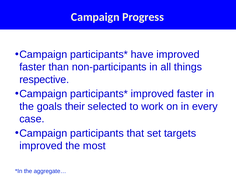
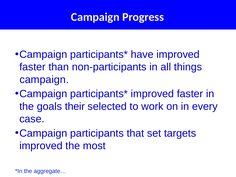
respective at (44, 80): respective -> campaign
